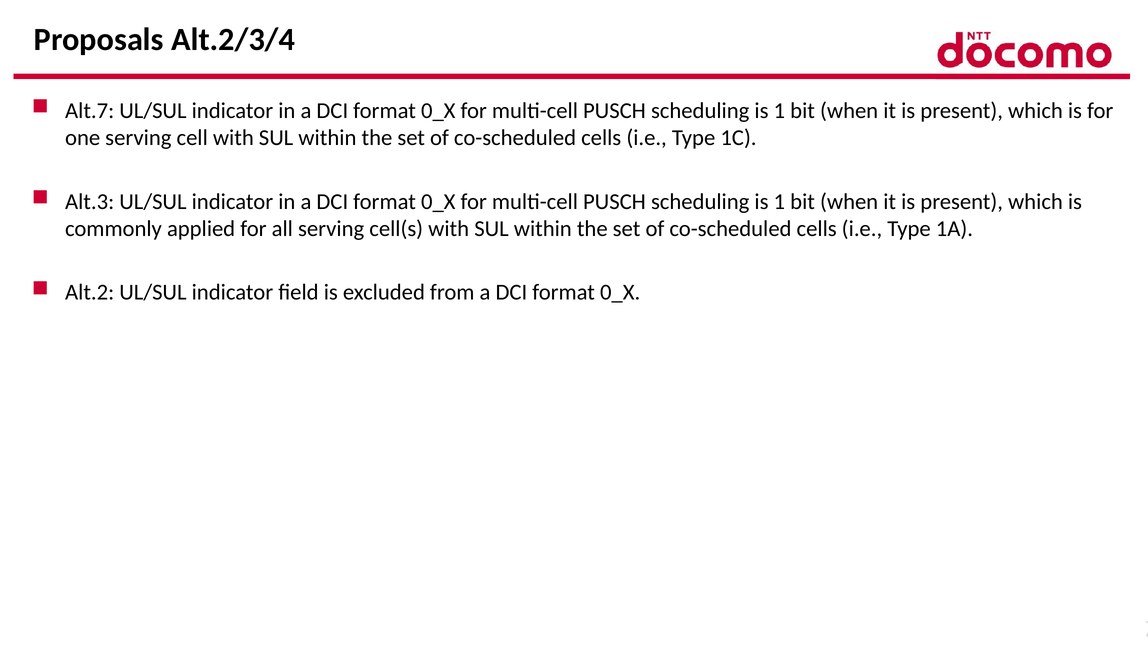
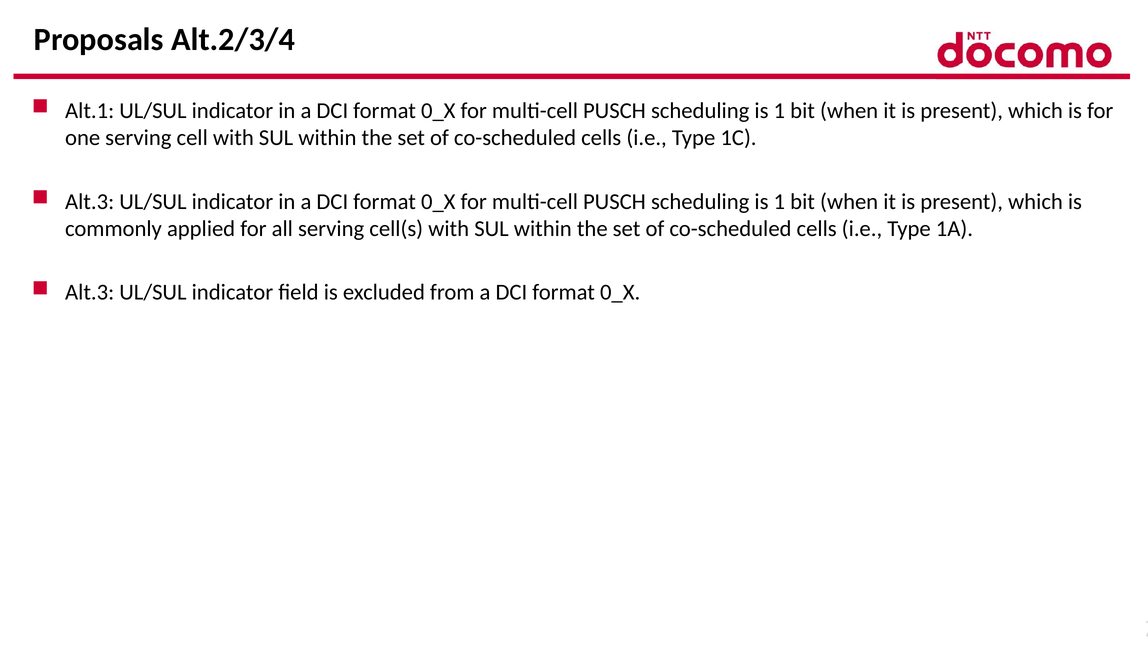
Alt.7: Alt.7 -> Alt.1
Alt.2 at (90, 292): Alt.2 -> Alt.3
